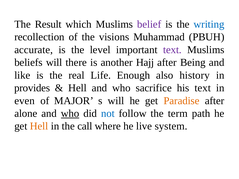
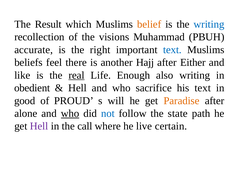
belief colour: purple -> orange
level: level -> right
text at (172, 50) colour: purple -> blue
beliefs will: will -> feel
Being: Being -> Either
real underline: none -> present
also history: history -> writing
provides: provides -> obedient
even: even -> good
MAJOR: MAJOR -> PROUD
term: term -> state
Hell at (39, 126) colour: orange -> purple
system: system -> certain
